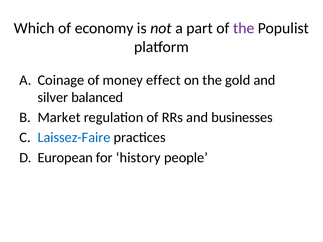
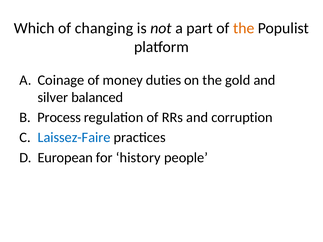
economy: economy -> changing
the at (244, 28) colour: purple -> orange
effect: effect -> duties
Market: Market -> Process
businesses: businesses -> corruption
